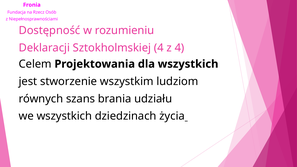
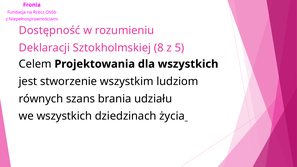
Sztokholmskiej 4: 4 -> 8
z 4: 4 -> 5
